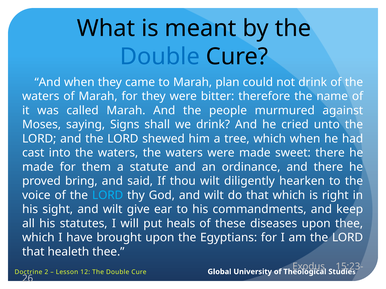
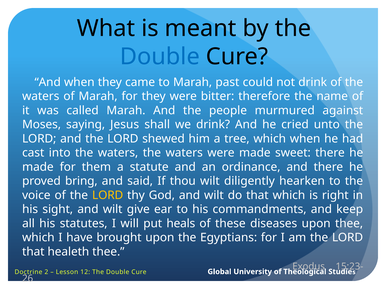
plan: plan -> past
Signs: Signs -> Jesus
LORD at (108, 196) colour: light blue -> yellow
